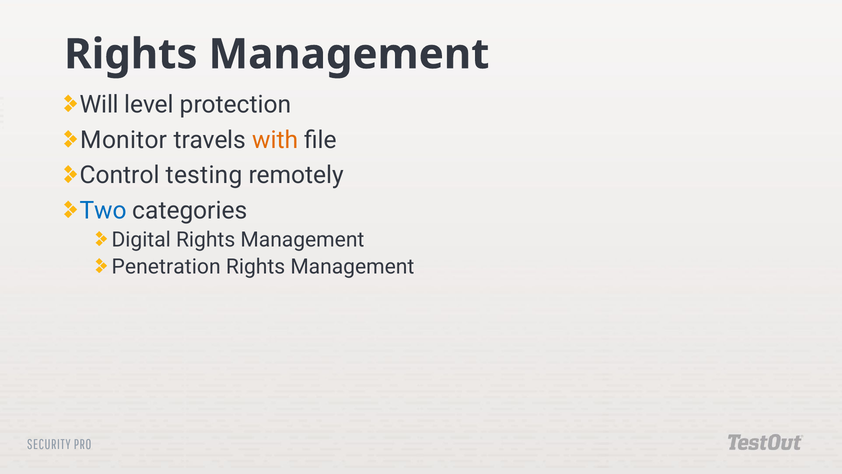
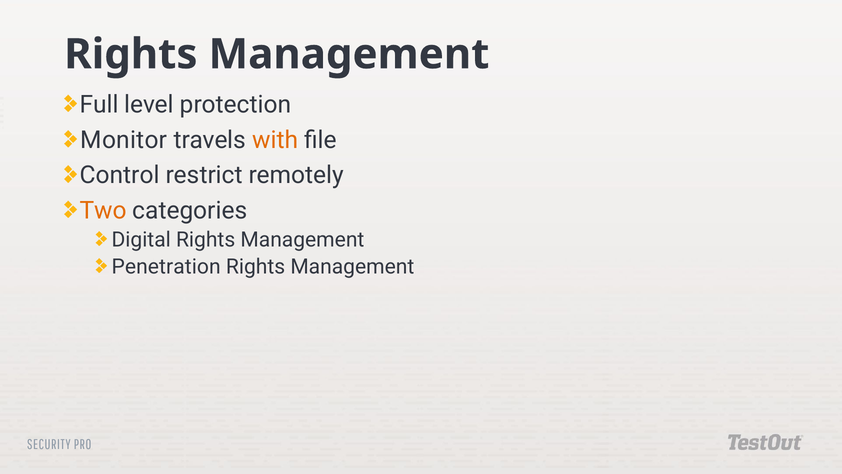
Will: Will -> Full
testing: testing -> restrict
Two colour: blue -> orange
